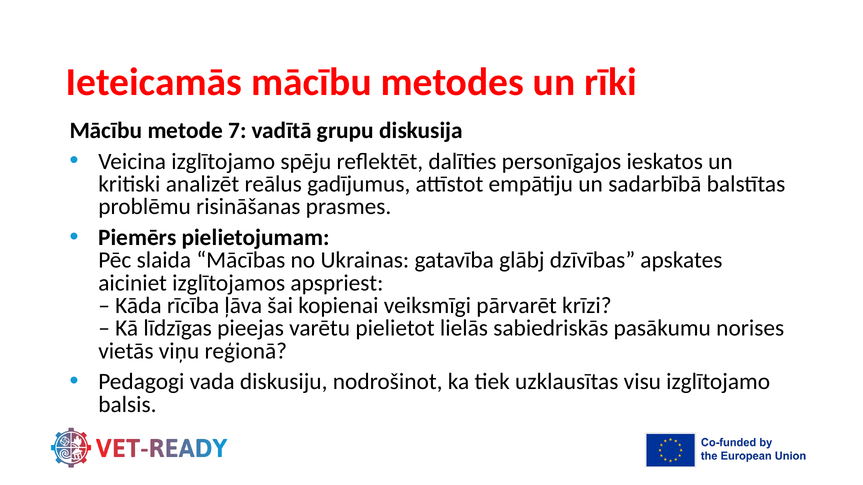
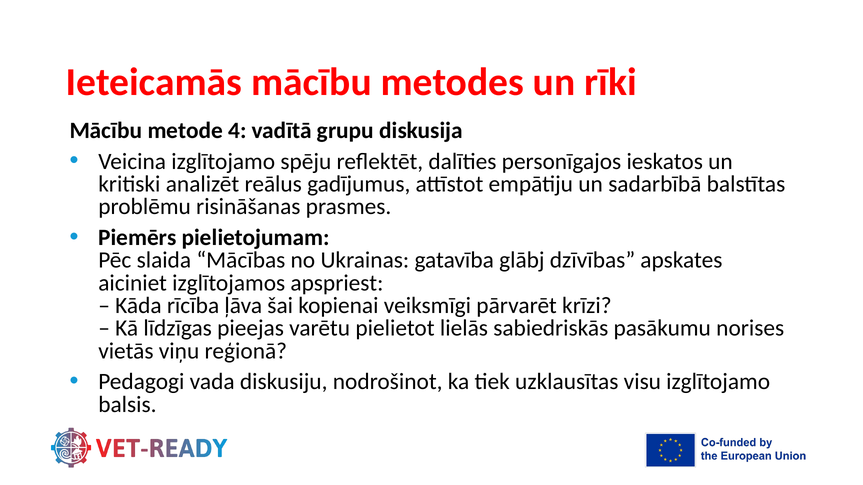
7: 7 -> 4
